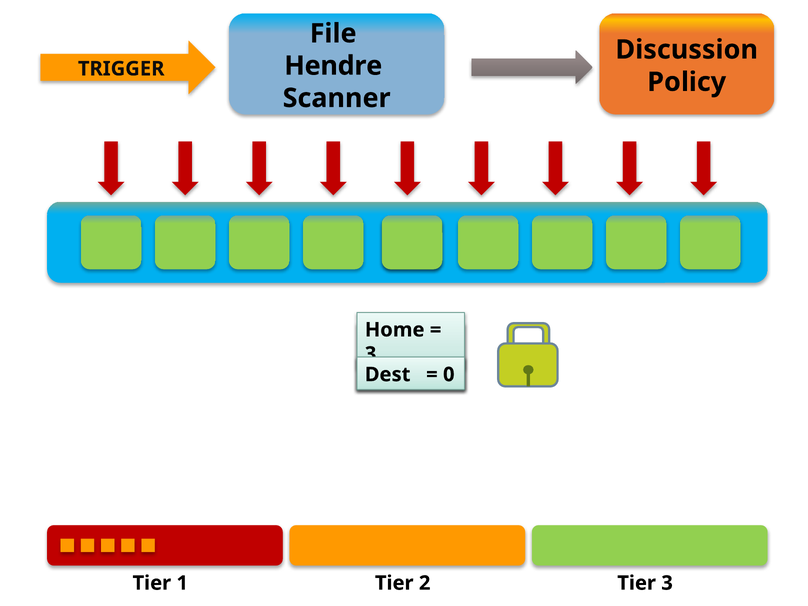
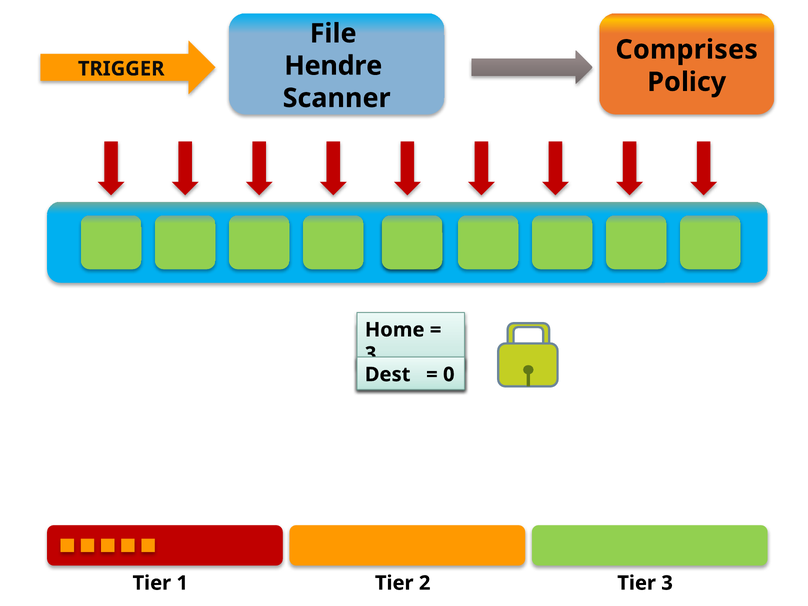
Discussion: Discussion -> Comprises
